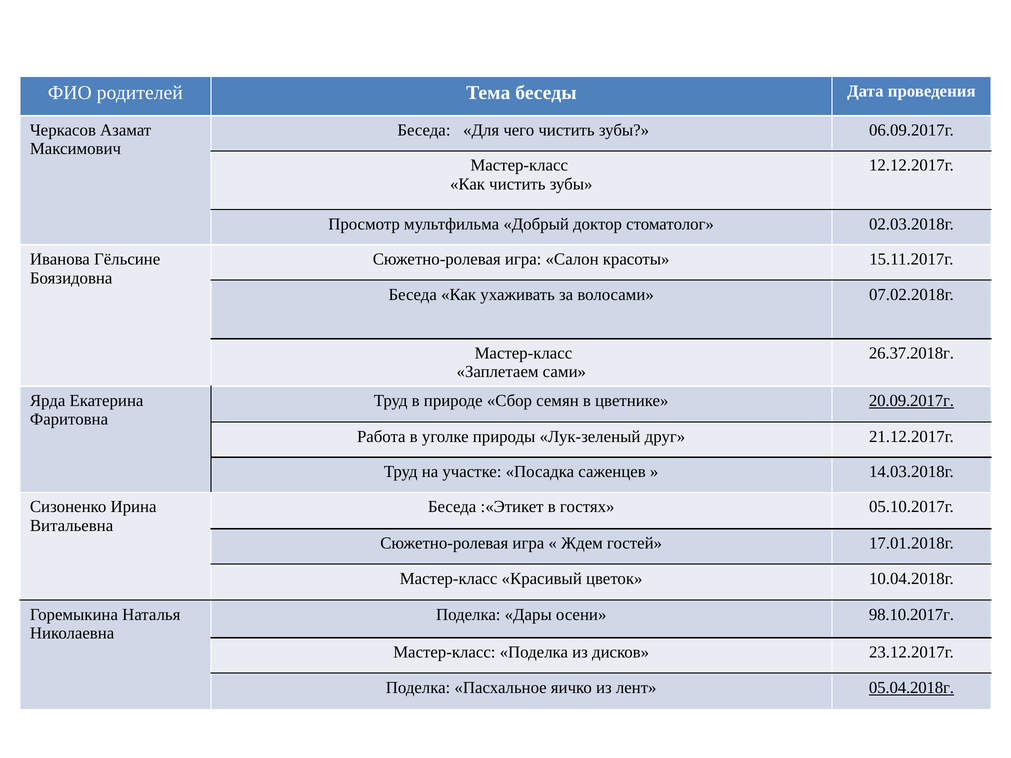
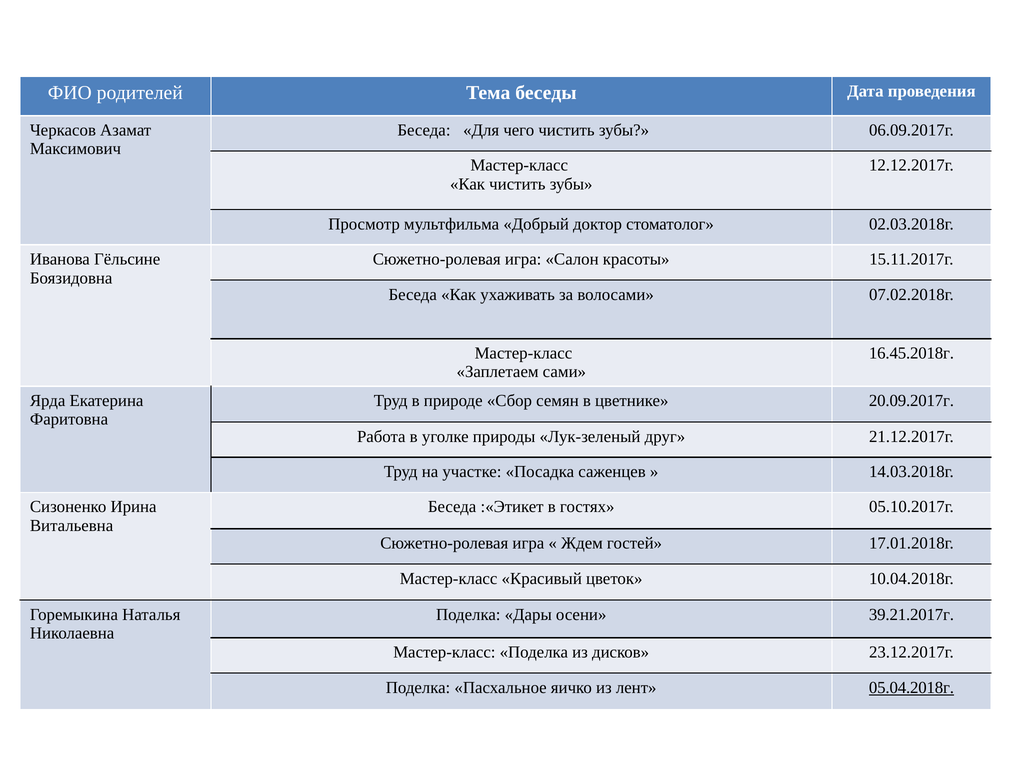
26.37.2018г: 26.37.2018г -> 16.45.2018г
20.09.2017г underline: present -> none
98.10.2017г: 98.10.2017г -> 39.21.2017г
